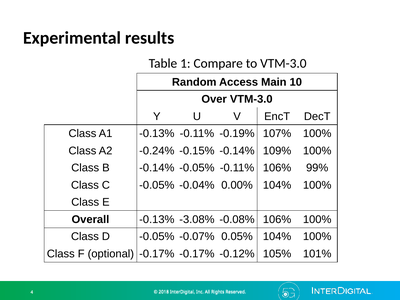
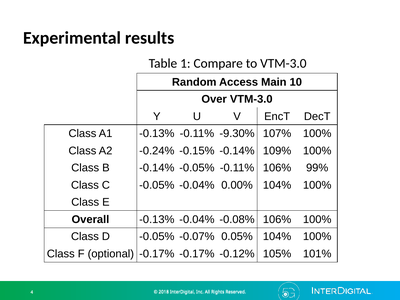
-0.19%: -0.19% -> -9.30%
-0.13% -3.08%: -3.08% -> -0.04%
